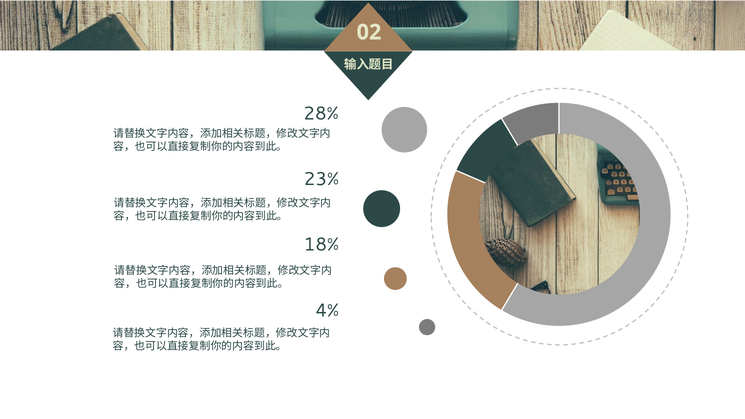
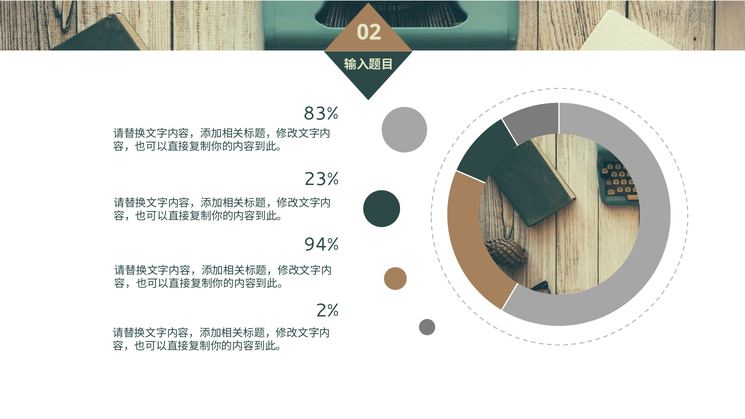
28%: 28% -> 83%
18%: 18% -> 94%
4%: 4% -> 2%
